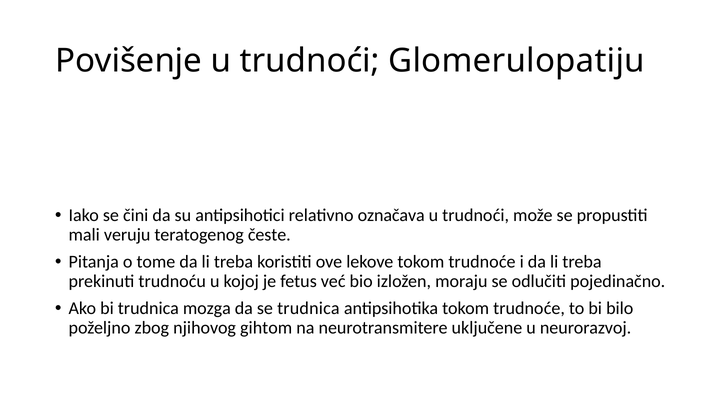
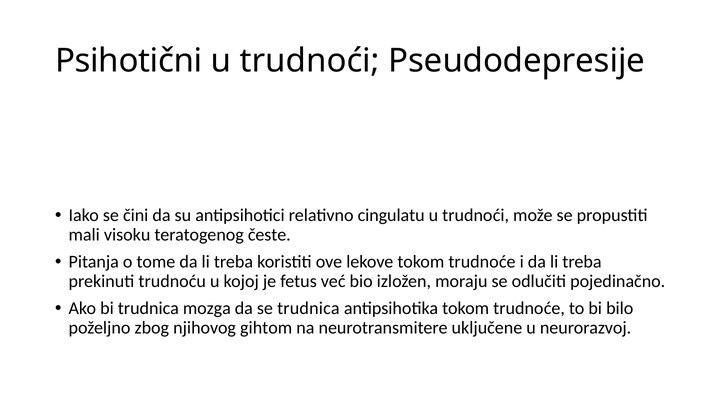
Povišenje: Povišenje -> Psihotični
Glomerulopatiju: Glomerulopatiju -> Pseudodepresije
označava: označava -> cingulatu
veruju: veruju -> visoku
